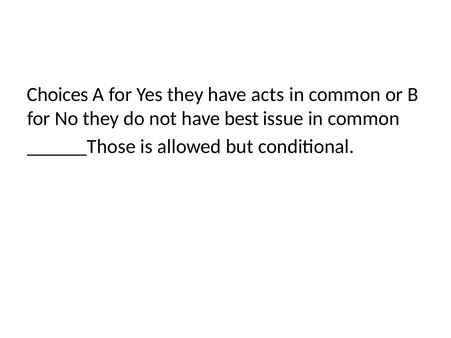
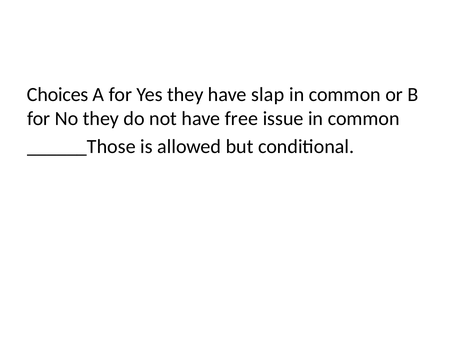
acts: acts -> slap
best: best -> free
